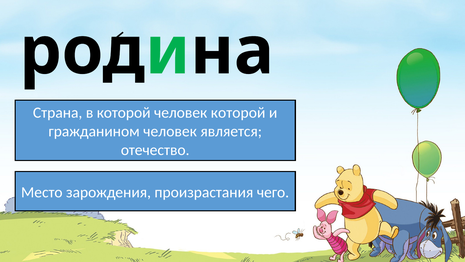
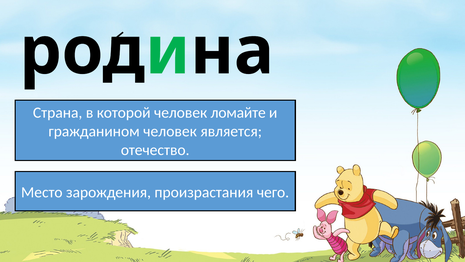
человек которой: которой -> ломайте
